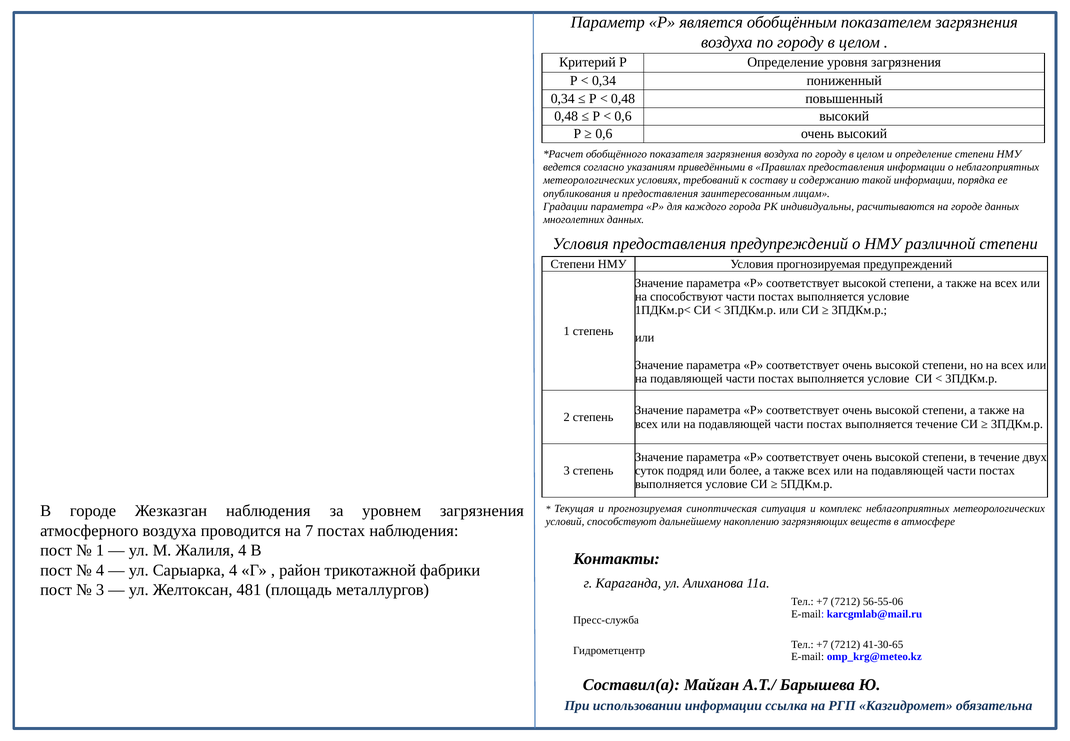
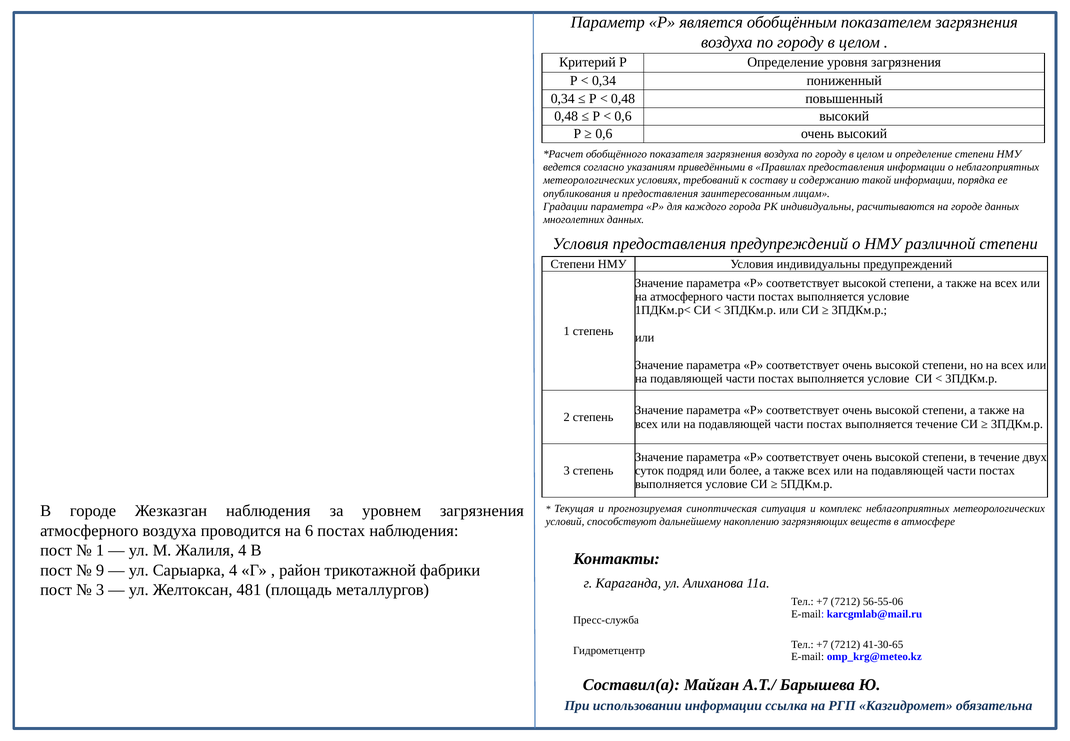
Условия прогнозируемая: прогнозируемая -> индивидуальны
на способствуют: способствуют -> атмосферного
7: 7 -> 6
4 at (100, 570): 4 -> 9
